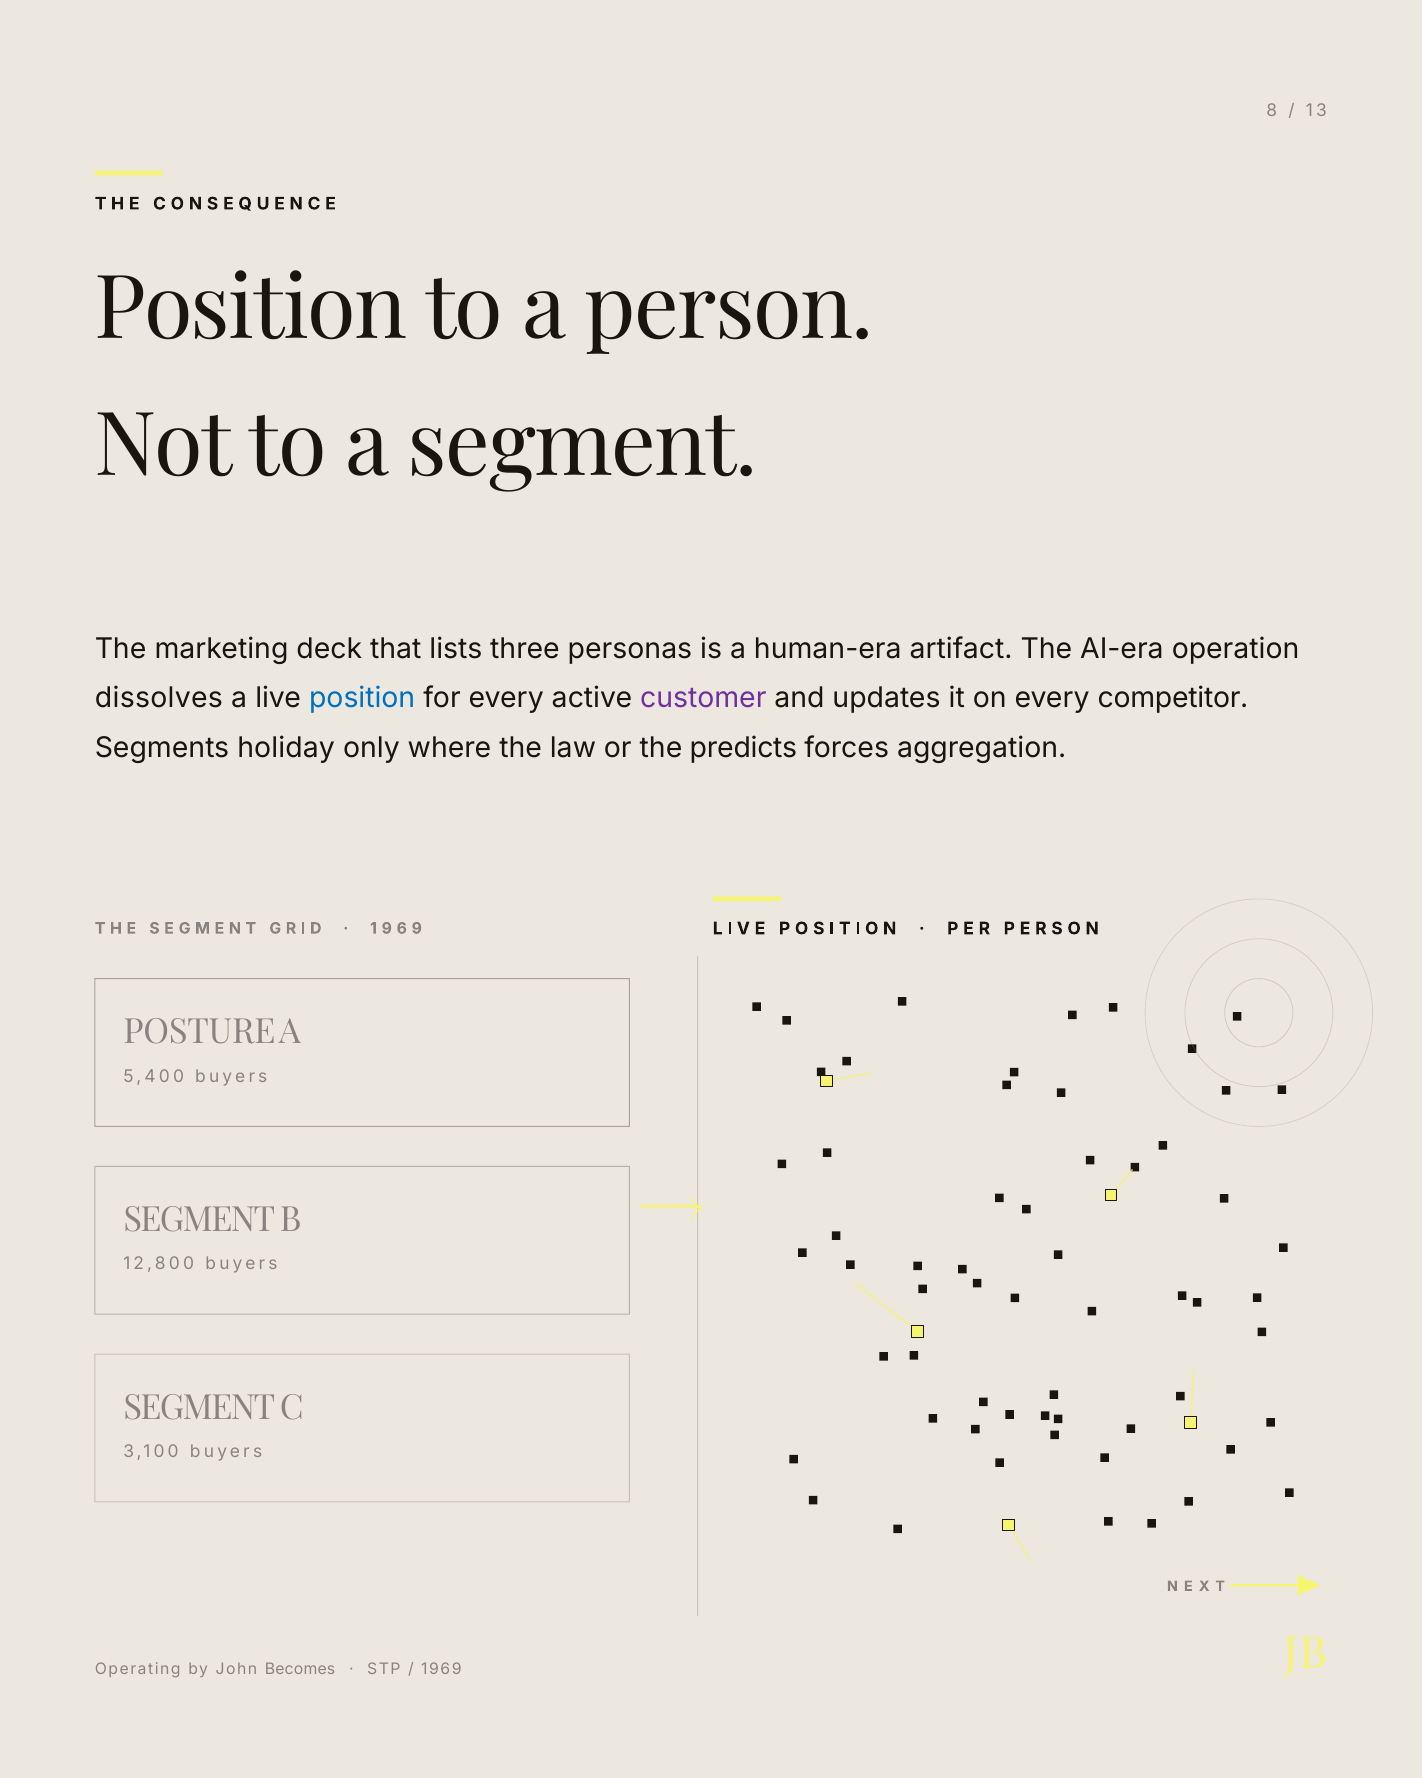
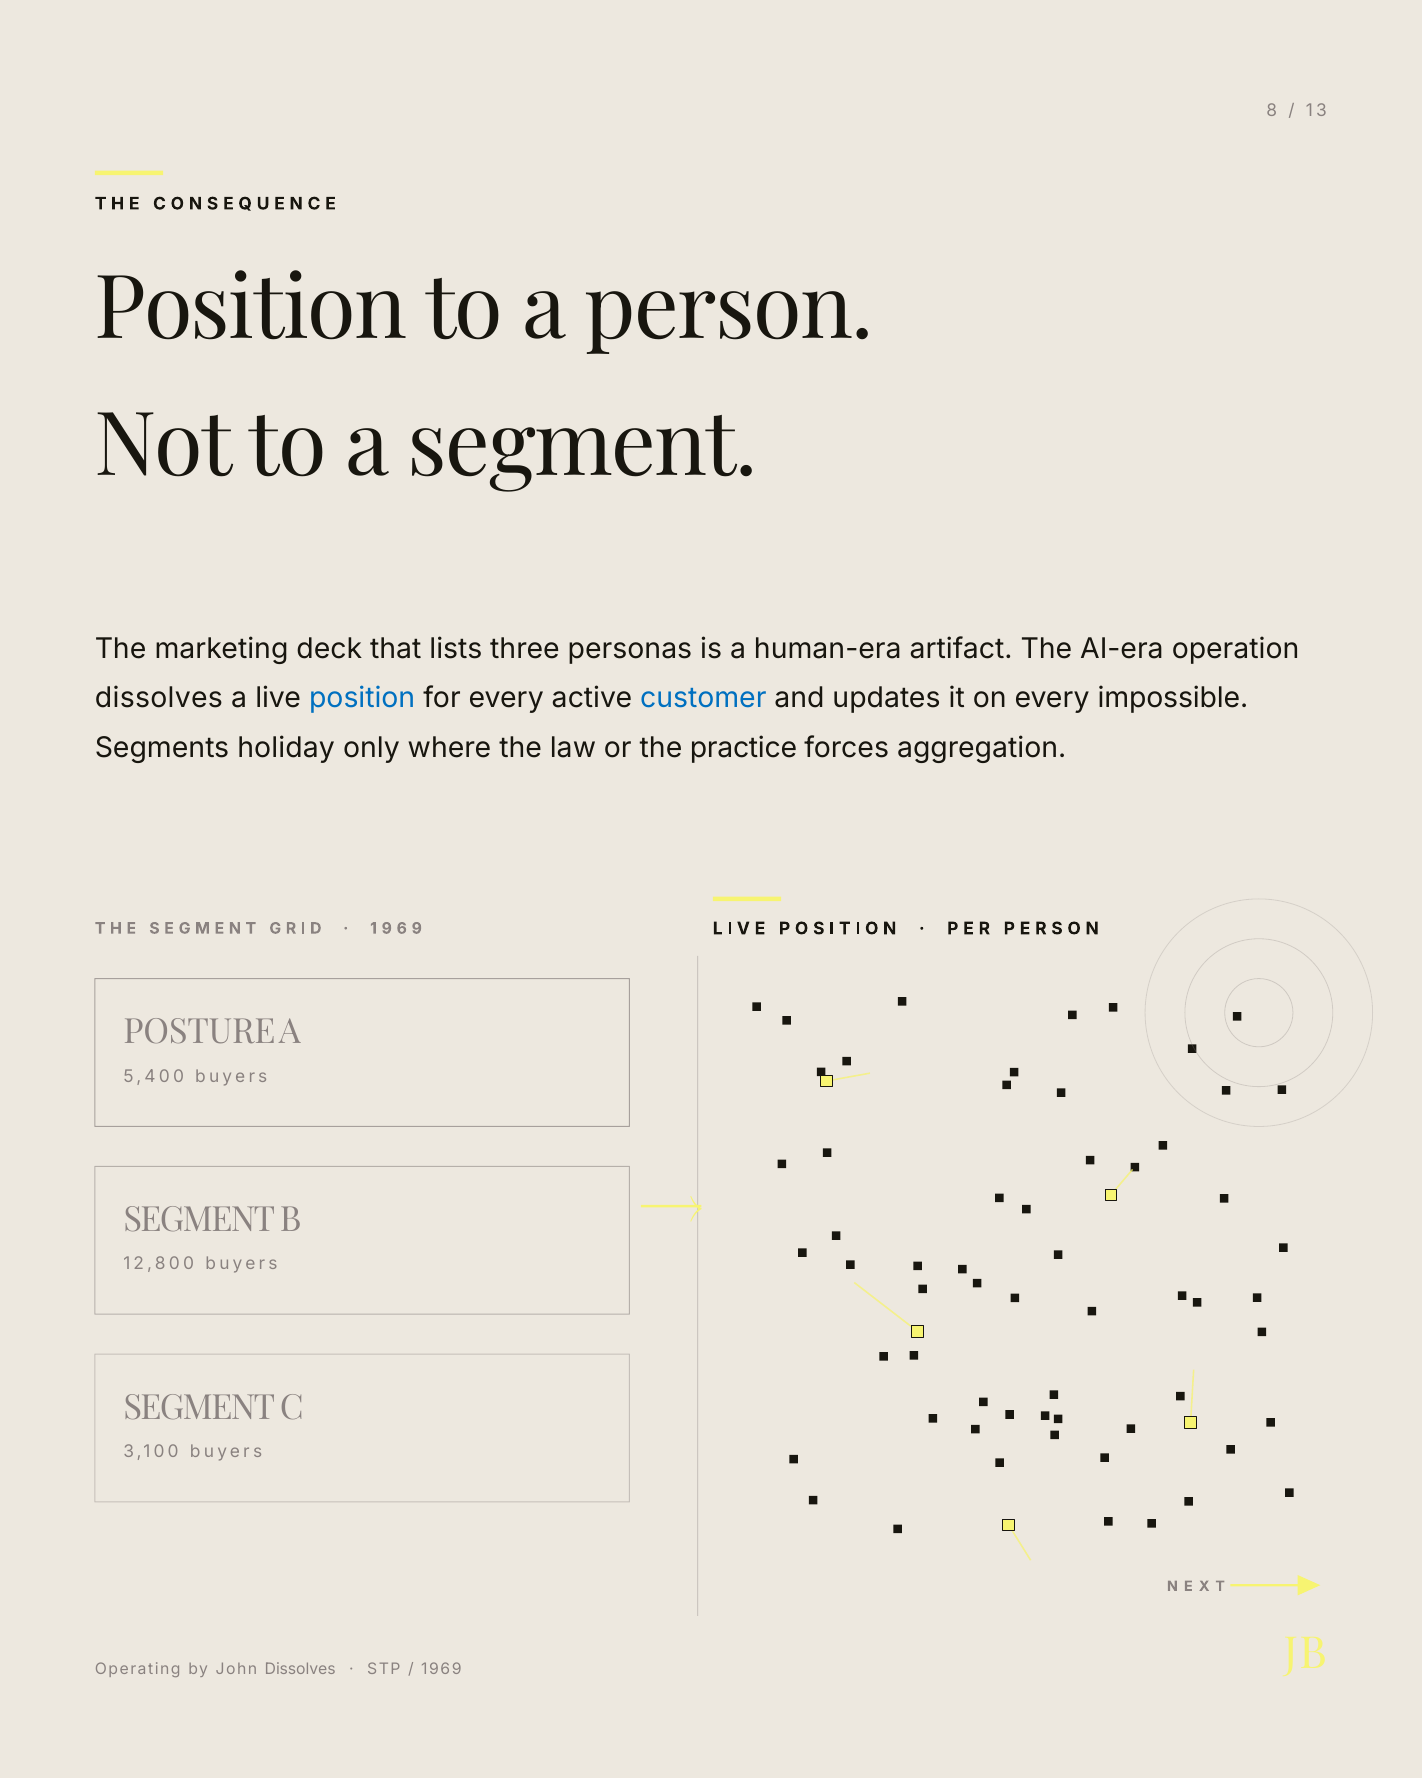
customer colour: purple -> blue
competitor: competitor -> impossible
predicts: predicts -> practice
John Becomes: Becomes -> Dissolves
